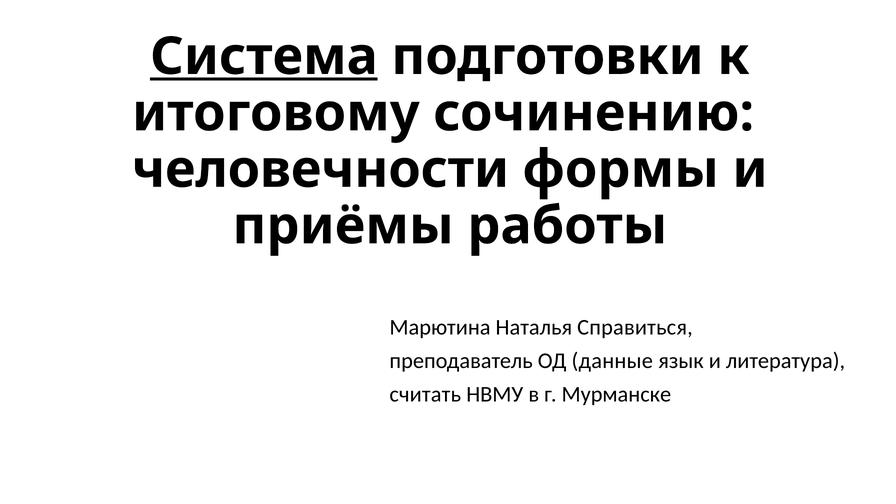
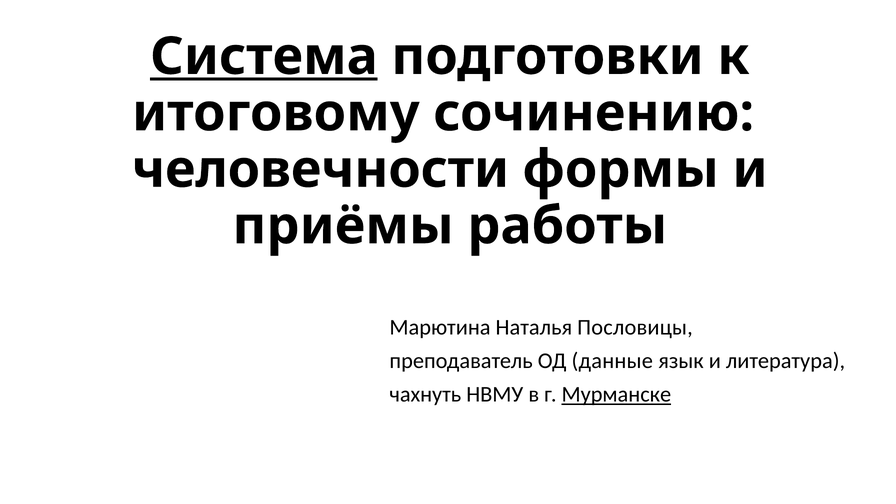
Справиться: Справиться -> Пословицы
считать: считать -> чахнуть
Мурманске underline: none -> present
